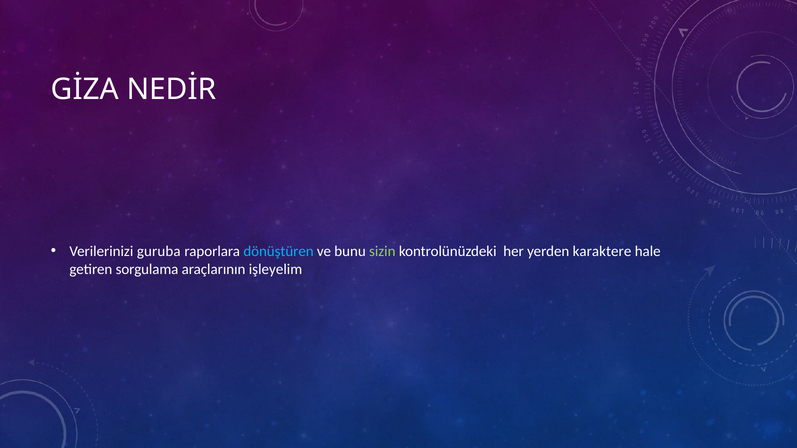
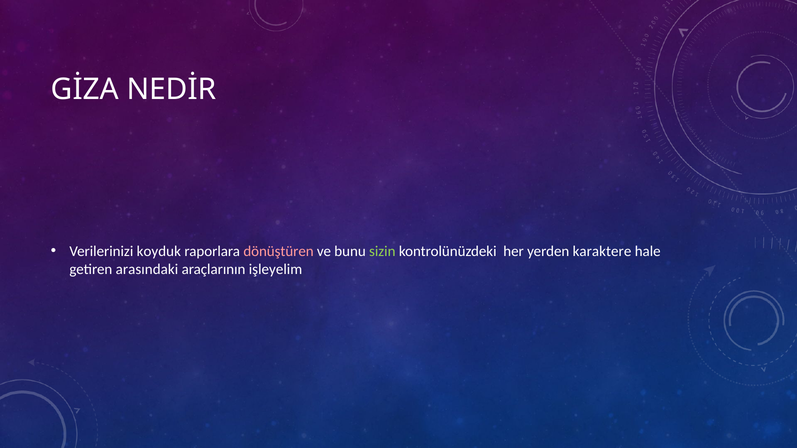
guruba: guruba -> koyduk
dönüştüren colour: light blue -> pink
sorgulama: sorgulama -> arasındaki
